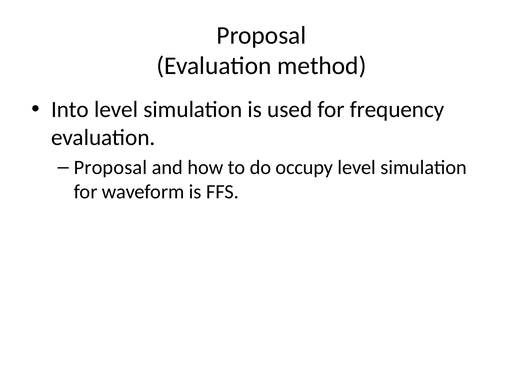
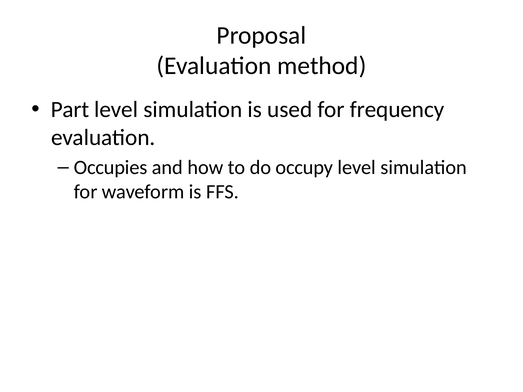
Into: Into -> Part
Proposal at (110, 168): Proposal -> Occupies
